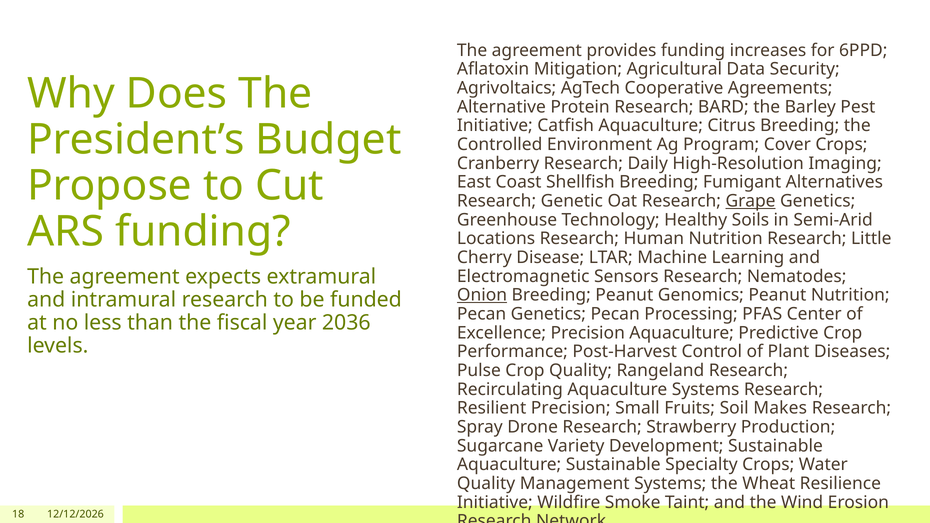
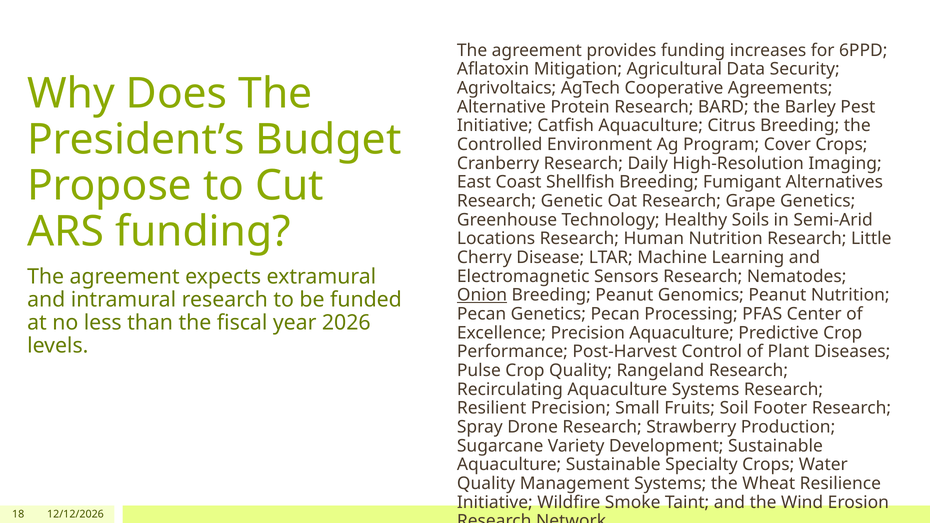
Grape underline: present -> none
2036: 2036 -> 2026
Makes: Makes -> Footer
